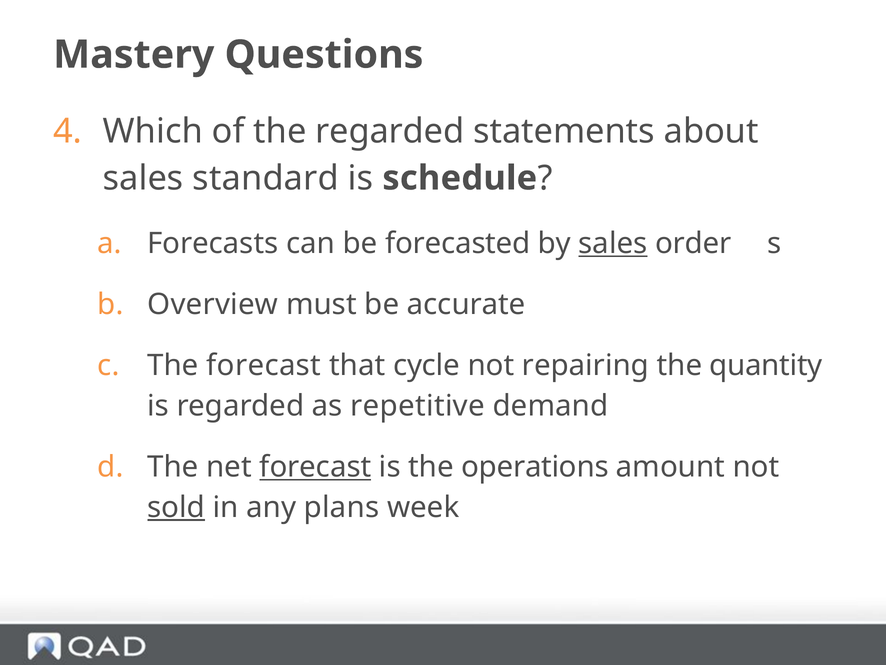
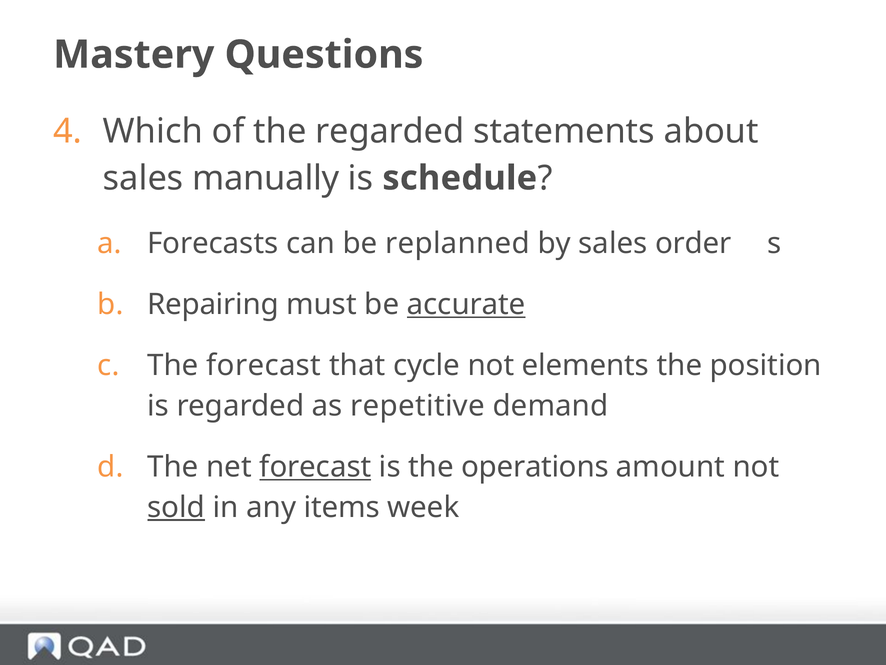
standard: standard -> manually
forecasted: forecasted -> replanned
sales at (613, 243) underline: present -> none
Overview: Overview -> Repairing
accurate underline: none -> present
repairing: repairing -> elements
quantity: quantity -> position
plans: plans -> items
